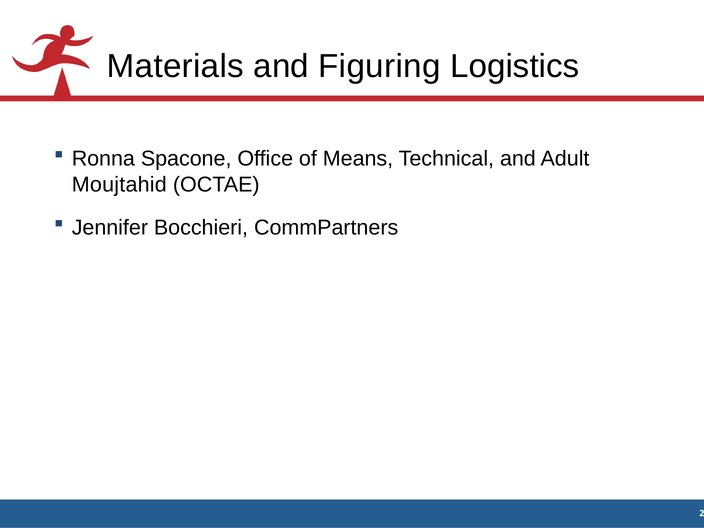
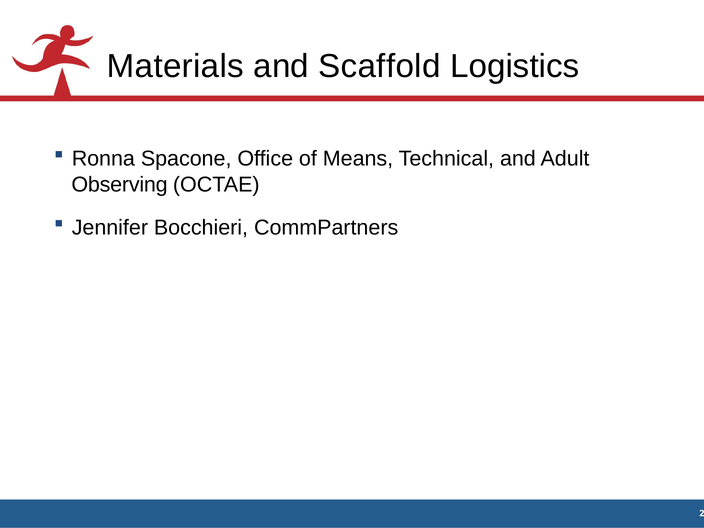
Figuring: Figuring -> Scaffold
Moujtahid: Moujtahid -> Observing
